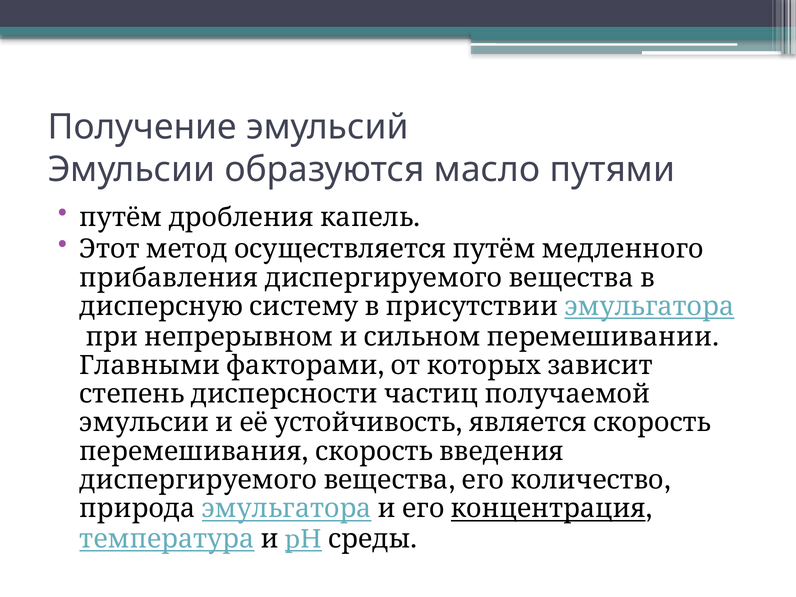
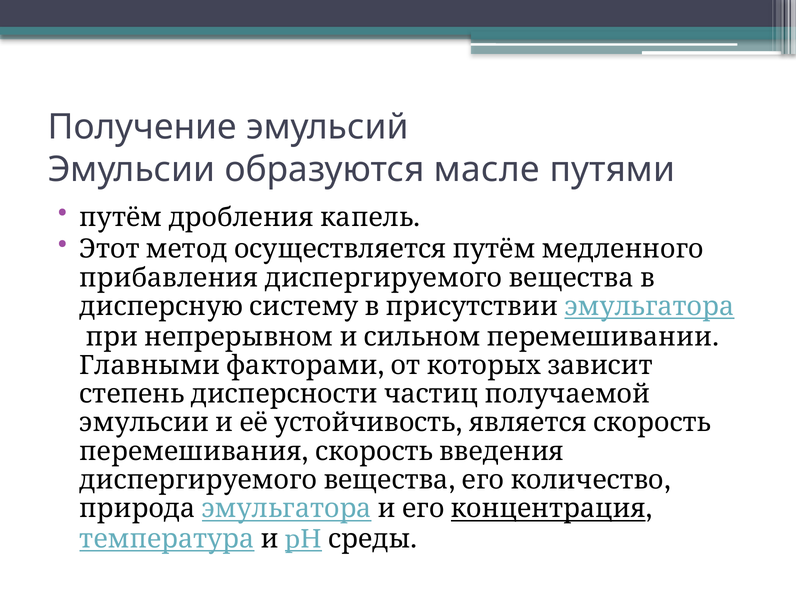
масло: масло -> масле
